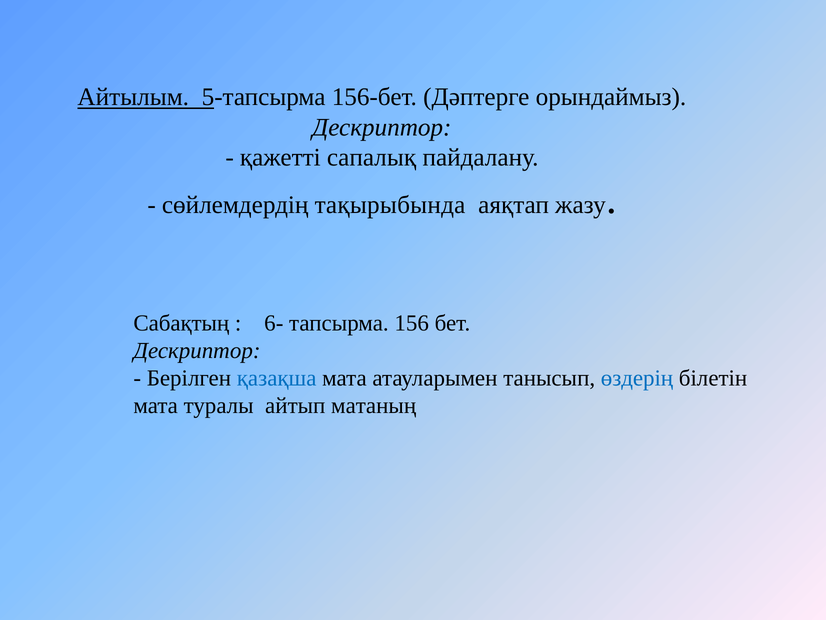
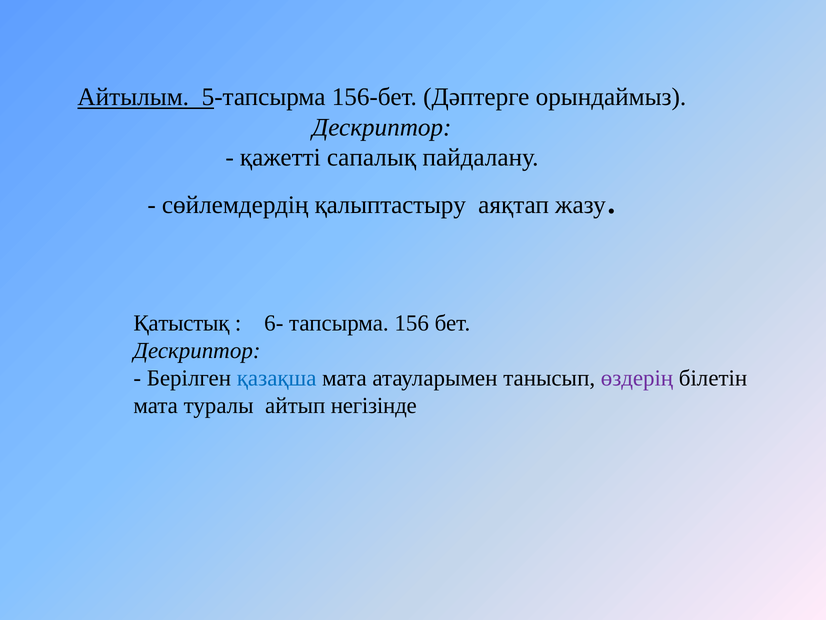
тақырыбында: тақырыбында -> қалыптастыру
Сабақтың: Сабақтың -> Қатыстық
өздерің colour: blue -> purple
матаның: матаның -> негізінде
